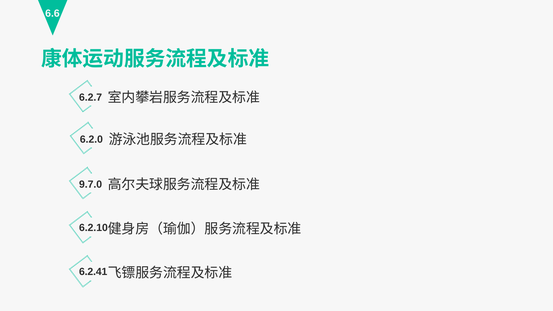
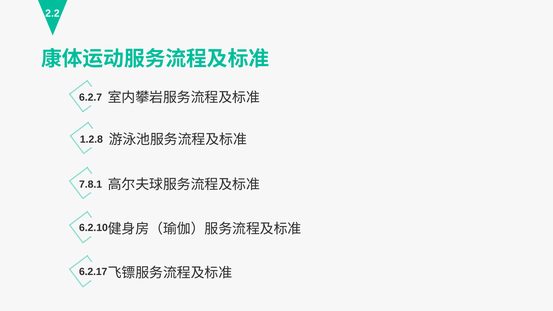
6.6: 6.6 -> 2.2
6.2.0: 6.2.0 -> 1.2.8
9.7.0: 9.7.0 -> 7.8.1
6.2.41: 6.2.41 -> 6.2.17
